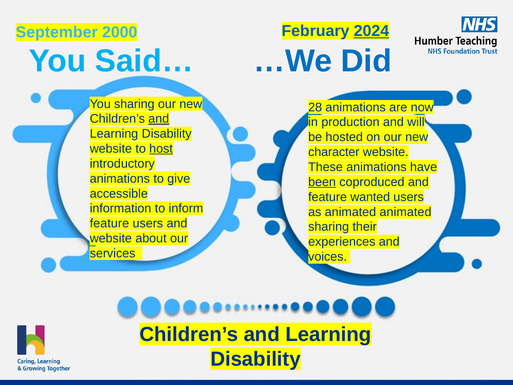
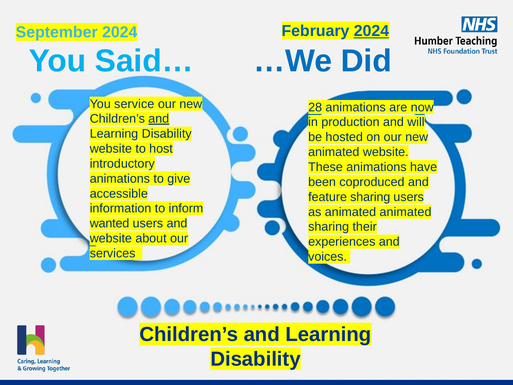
September 2000: 2000 -> 2024
You sharing: sharing -> service
host underline: present -> none
character at (334, 152): character -> animated
been underline: present -> none
feature wanted: wanted -> sharing
feature at (109, 223): feature -> wanted
